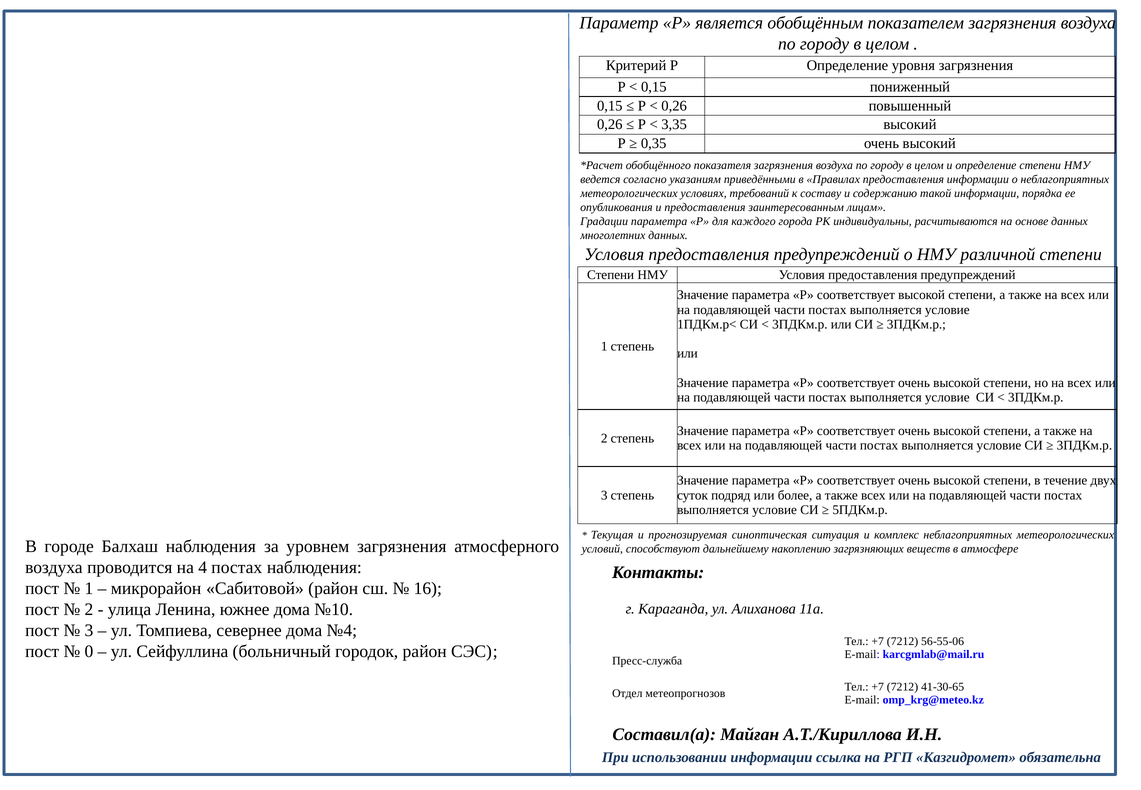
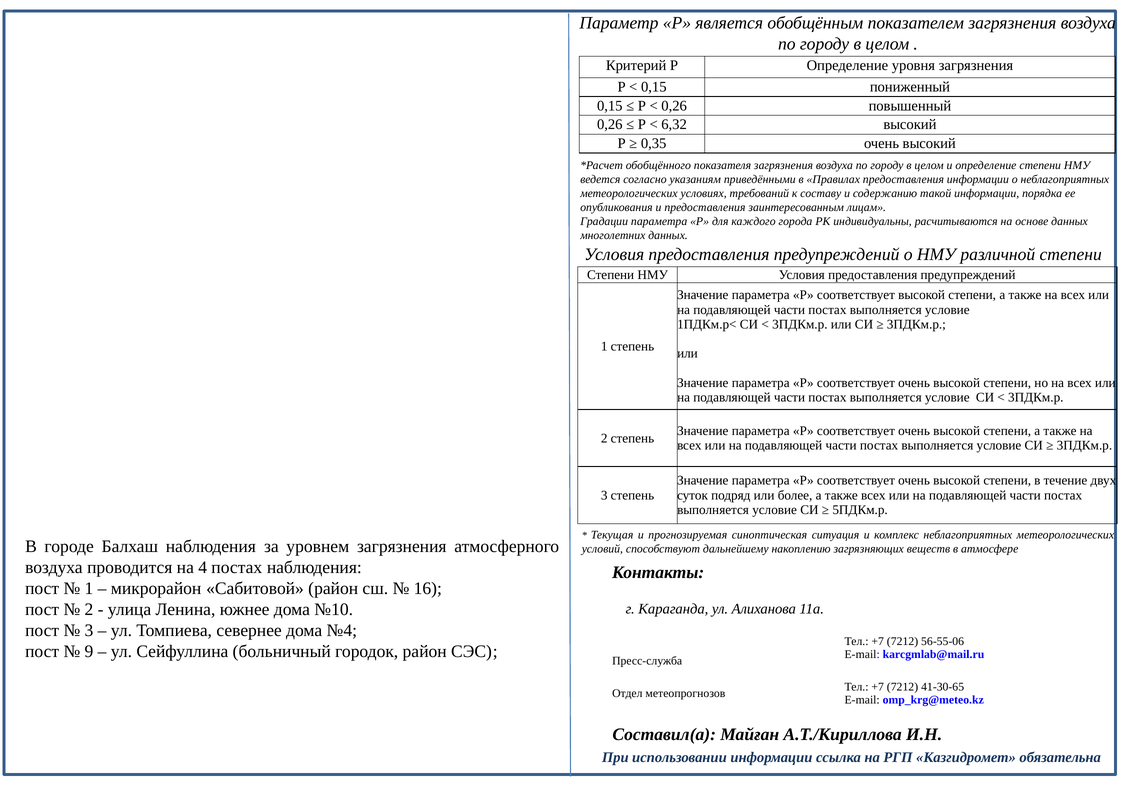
3,35: 3,35 -> 6,32
0: 0 -> 9
